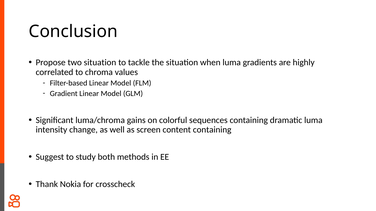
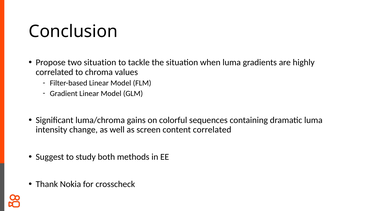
content containing: containing -> correlated
